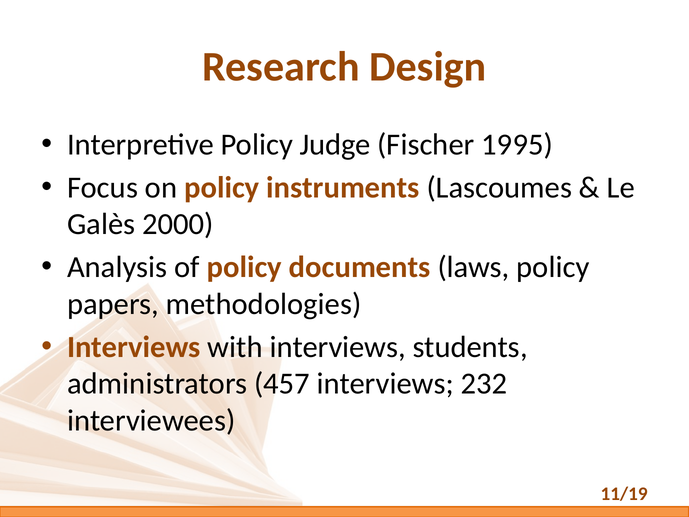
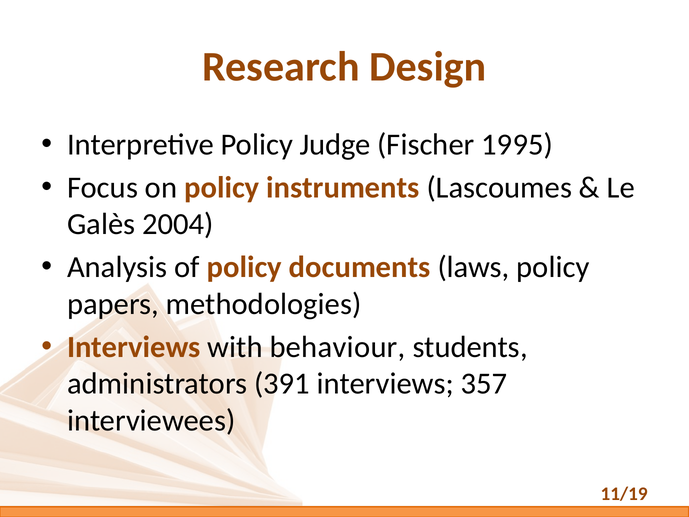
2000: 2000 -> 2004
with interviews: interviews -> behaviour
457: 457 -> 391
232: 232 -> 357
